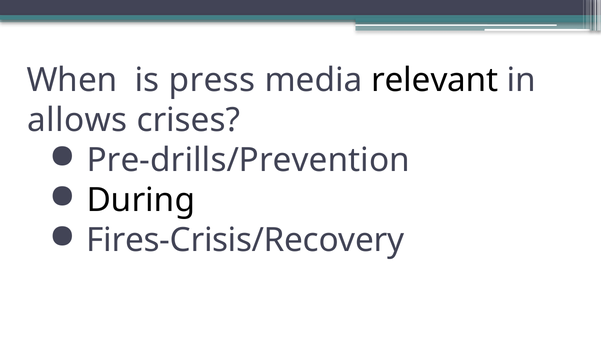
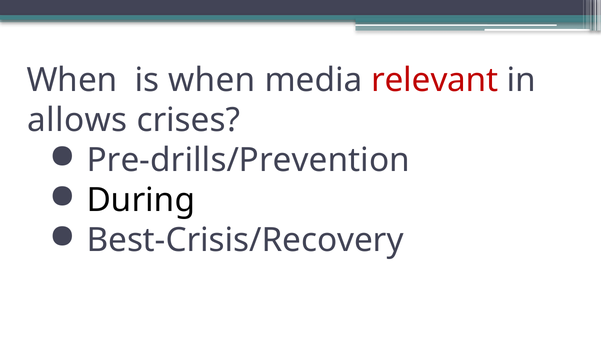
is press: press -> when
relevant colour: black -> red
Fires-Crisis/Recovery: Fires-Crisis/Recovery -> Best-Crisis/Recovery
